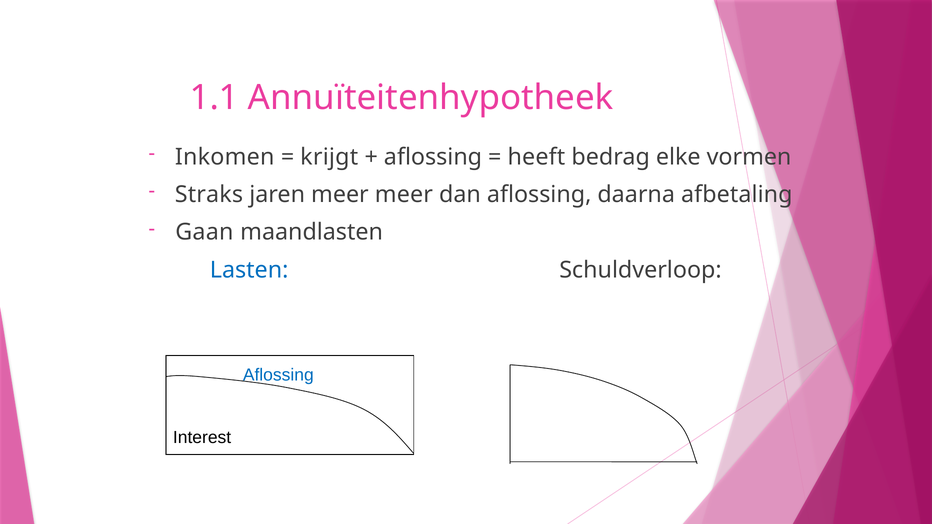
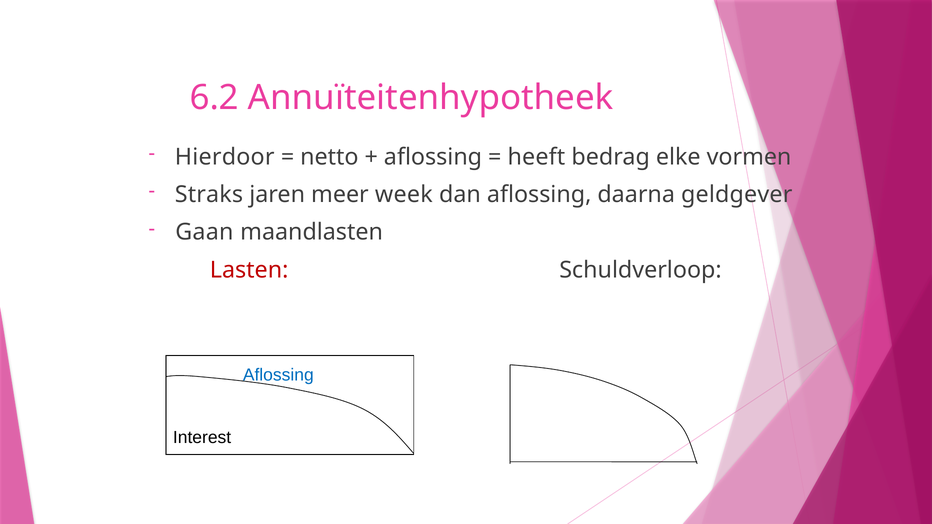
1.1: 1.1 -> 6.2
Inkomen: Inkomen -> Hierdoor
krijgt: krijgt -> netto
meer meer: meer -> week
afbetaling: afbetaling -> geldgever
Lasten colour: blue -> red
